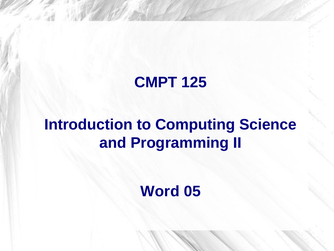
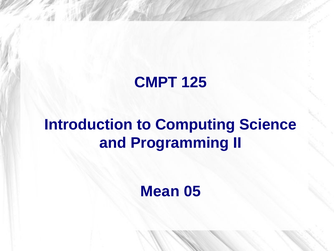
Word: Word -> Mean
